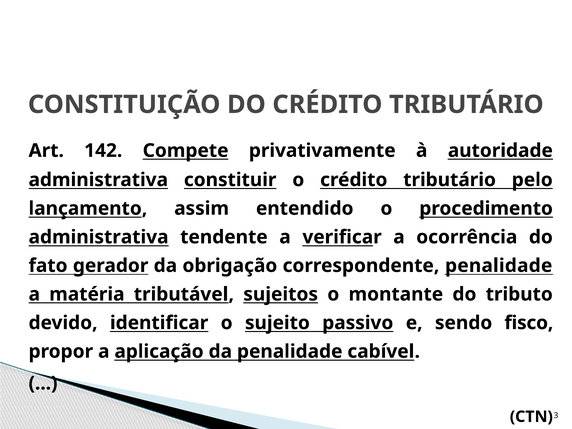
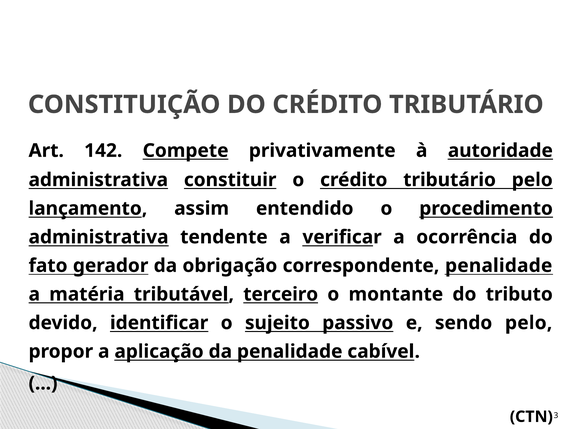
sujeitos: sujeitos -> terceiro
sendo fisco: fisco -> pelo
